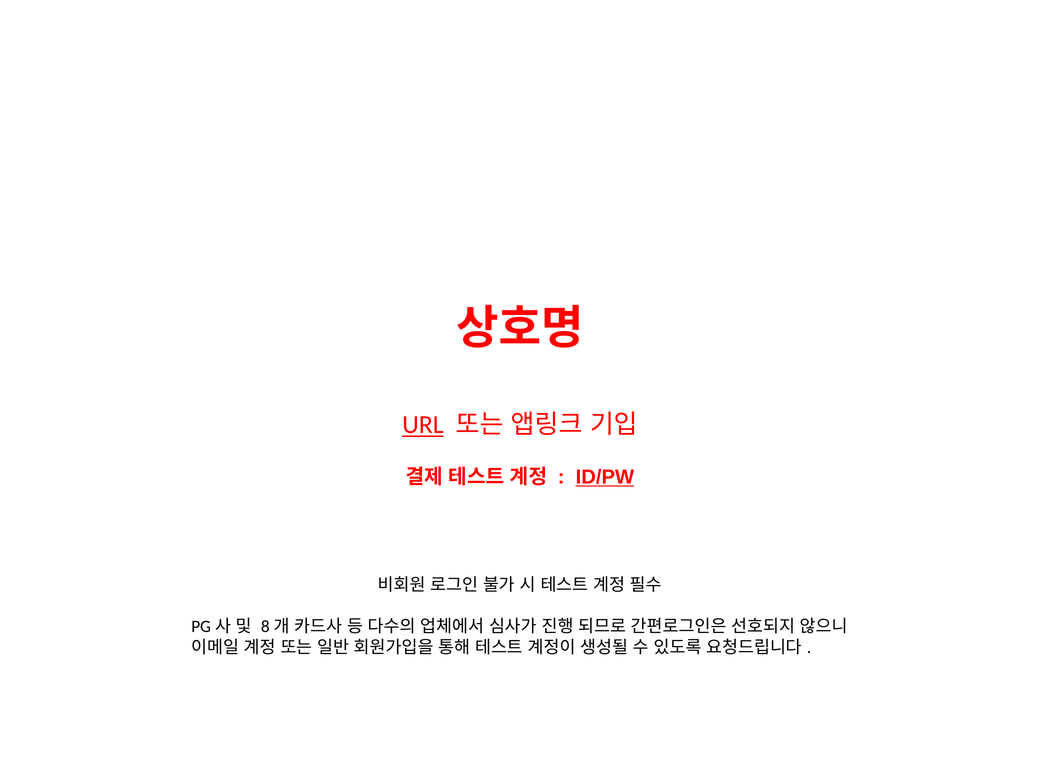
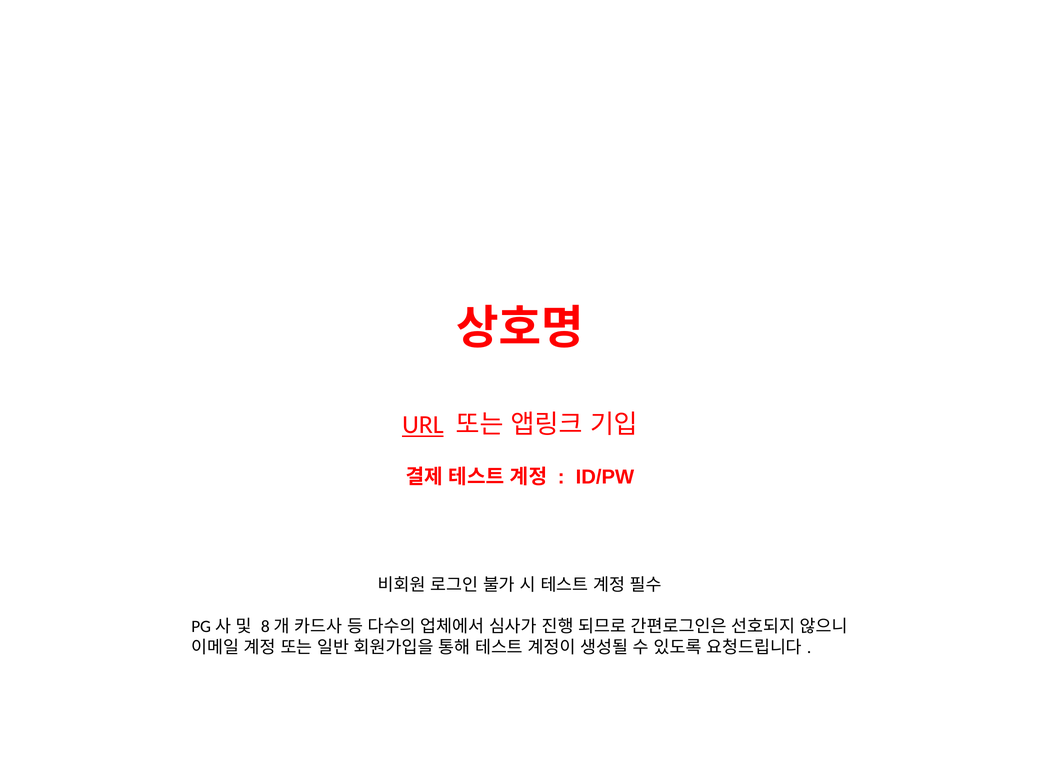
ID/PW underline: present -> none
